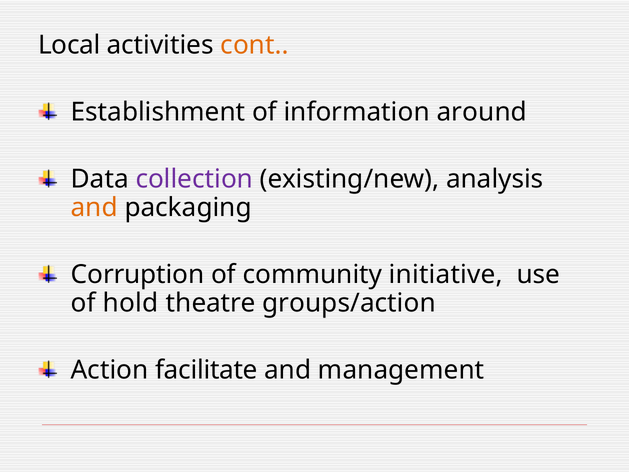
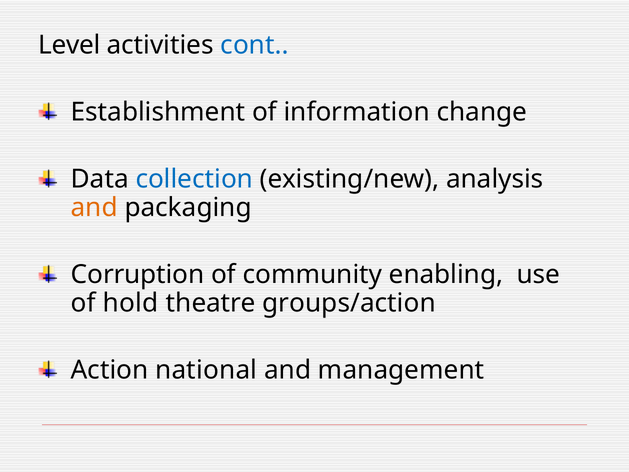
Local: Local -> Level
cont colour: orange -> blue
around: around -> change
collection colour: purple -> blue
initiative: initiative -> enabling
facilitate: facilitate -> national
